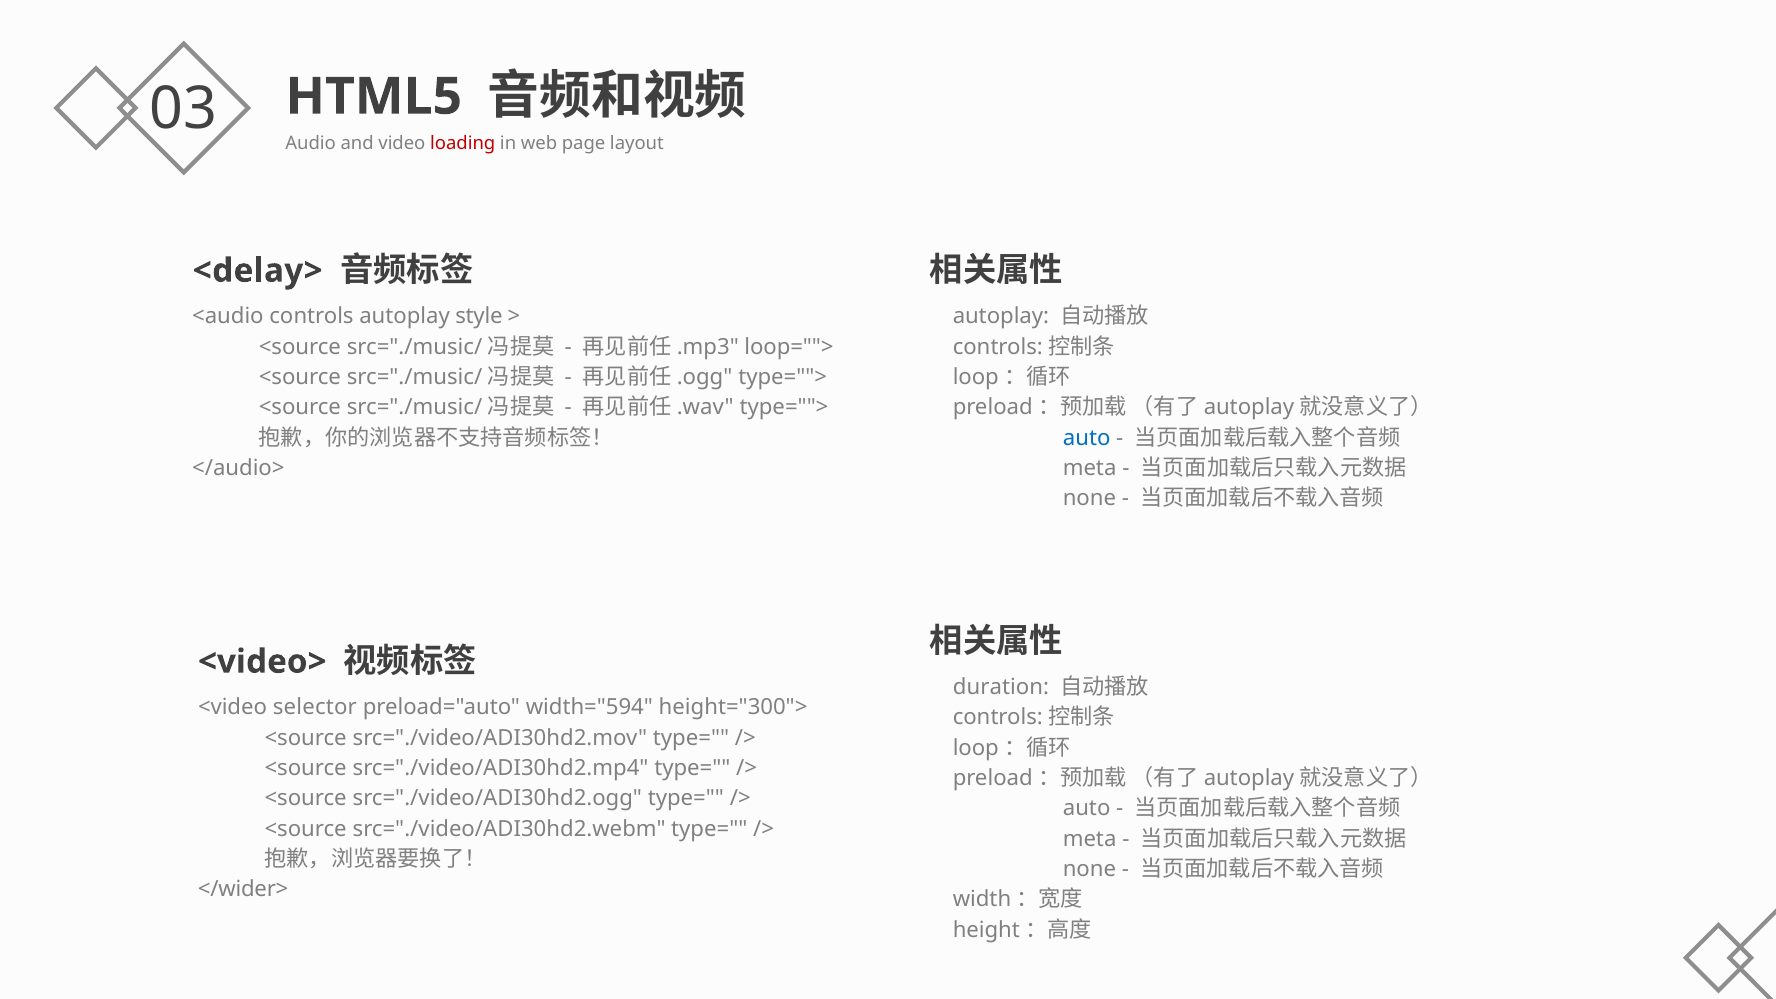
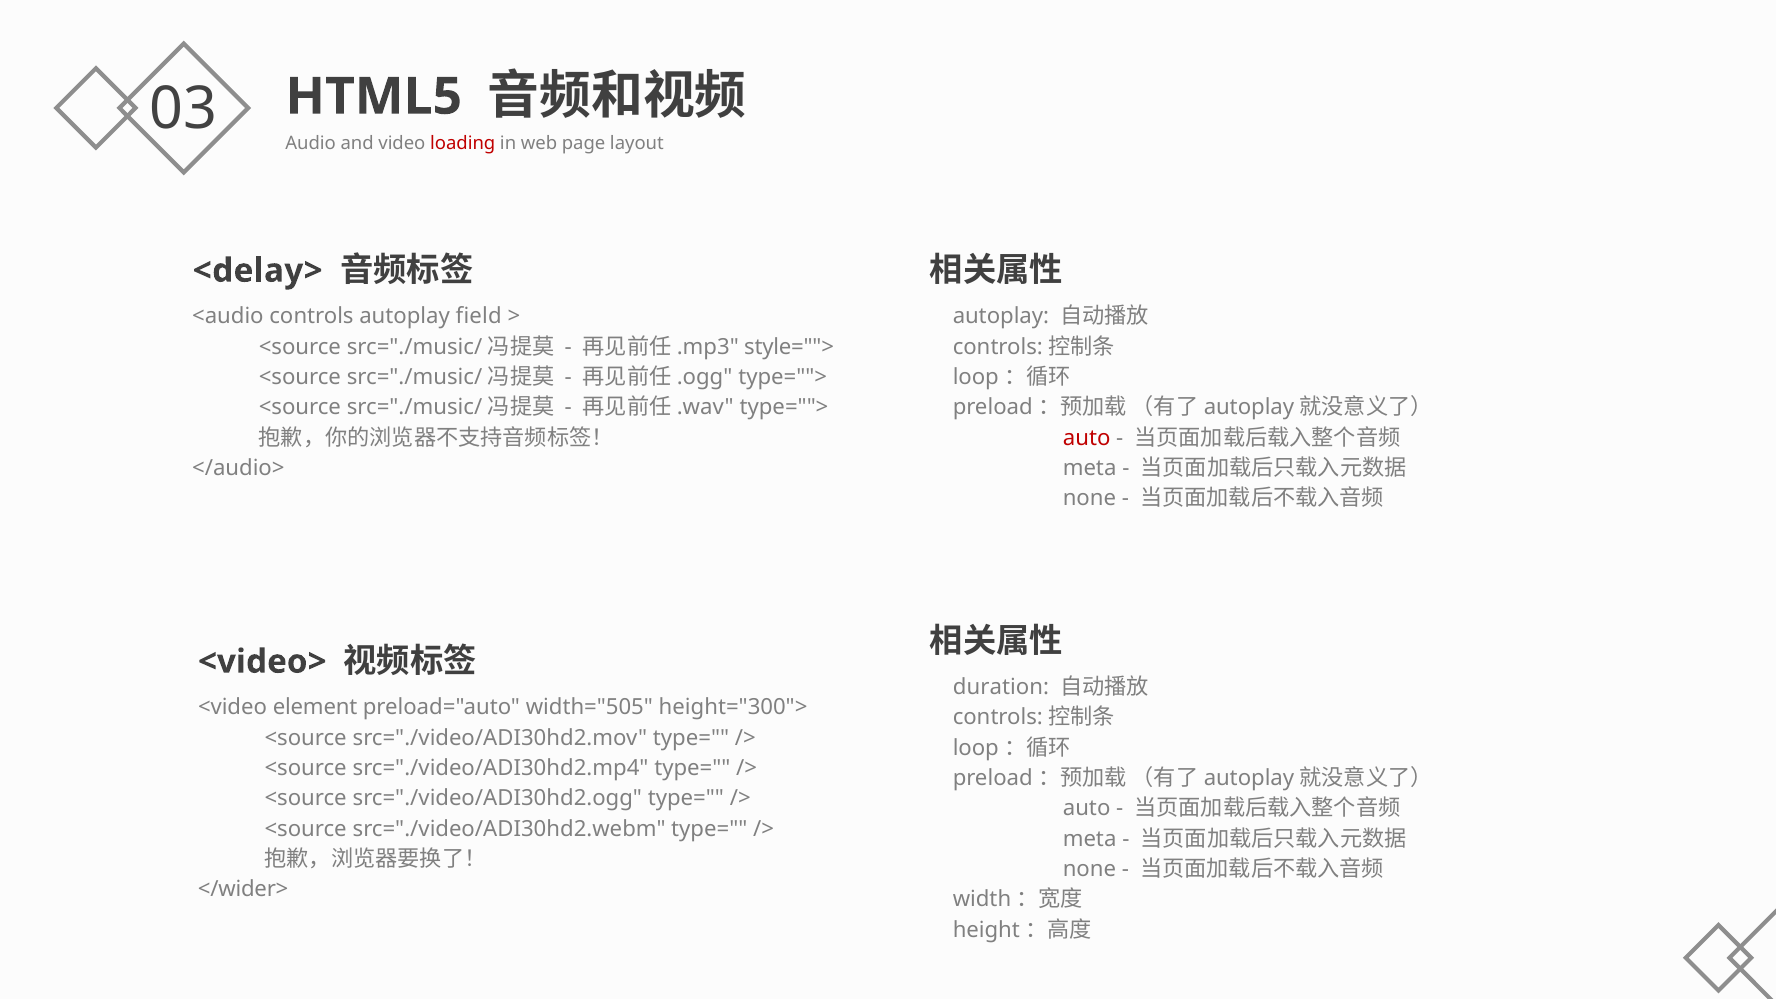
style: style -> field
loop="">: loop=""> -> style="">
auto at (1087, 438) colour: blue -> red
selector: selector -> element
width="594: width="594 -> width="505
